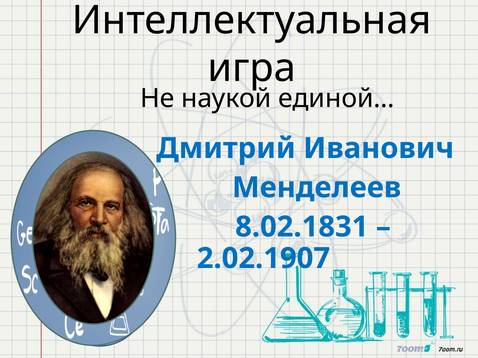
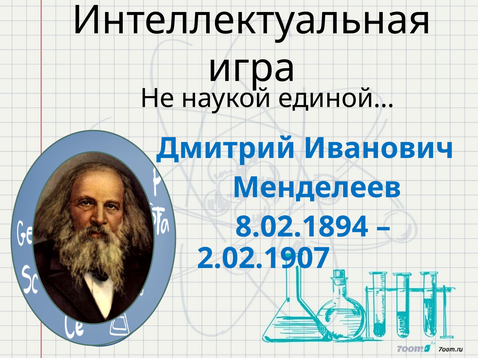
8.02.1831: 8.02.1831 -> 8.02.1894
